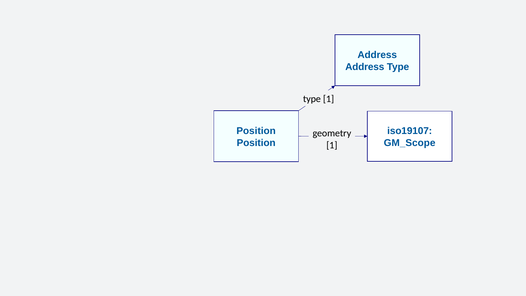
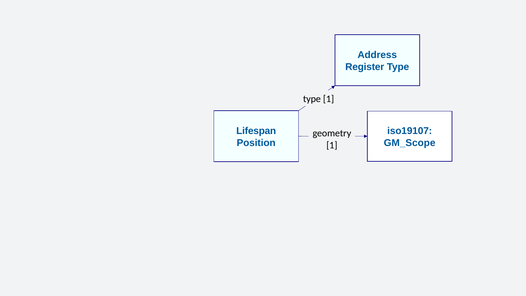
Address at (365, 67): Address -> Register
Position at (256, 131): Position -> Lifespan
